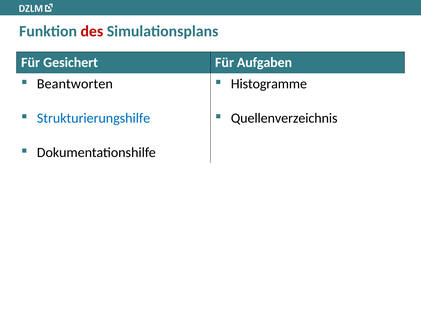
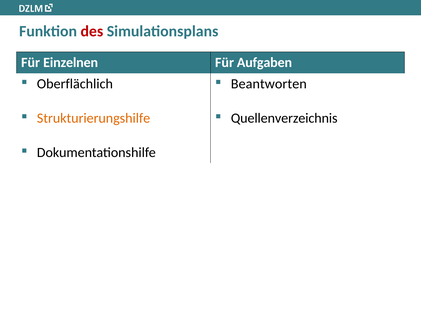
Gesichert: Gesichert -> Einzelnen
Beantworten: Beantworten -> Oberflächlich
Histogramme: Histogramme -> Beantworten
Strukturierungshilfe colour: blue -> orange
